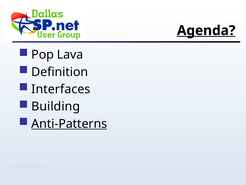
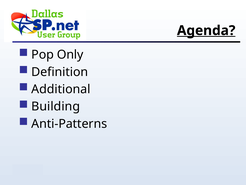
Lava: Lava -> Only
Interfaces: Interfaces -> Additional
Anti-Patterns underline: present -> none
